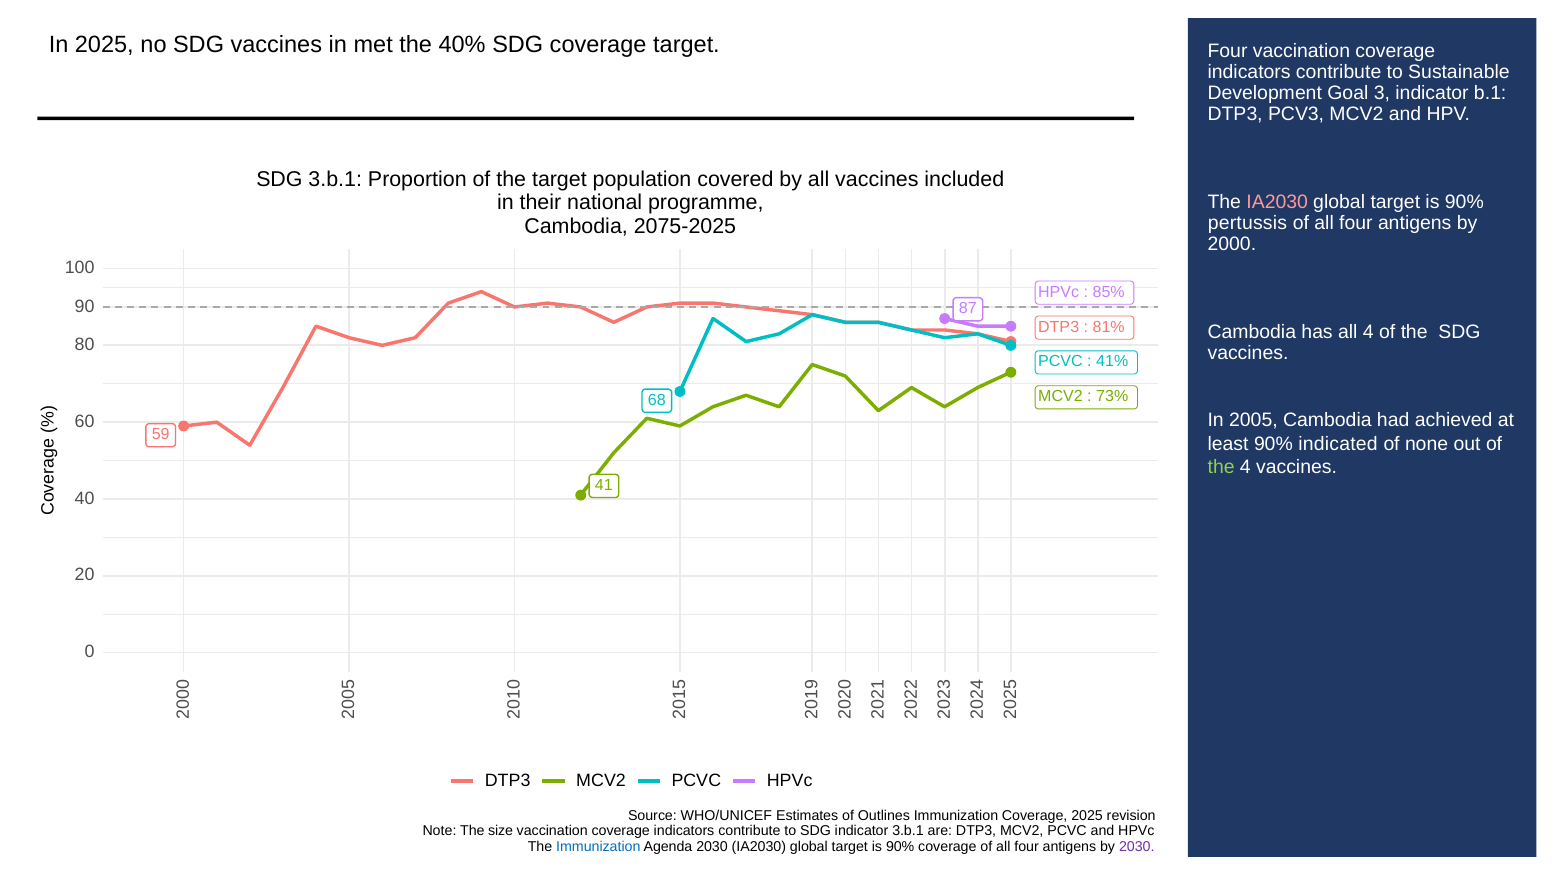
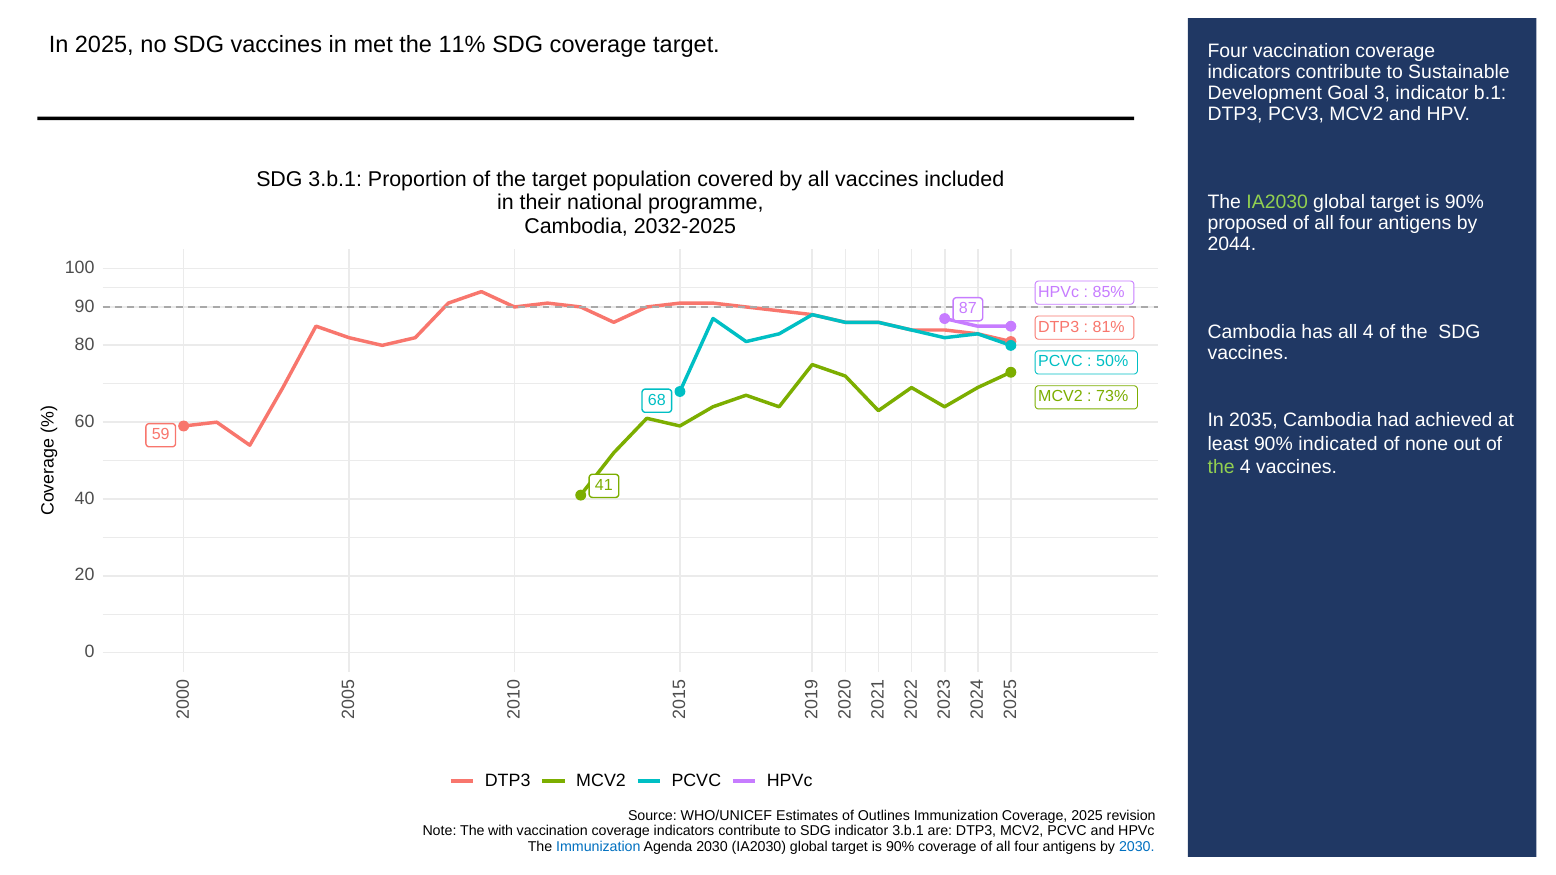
40%: 40% -> 11%
IA2030 at (1277, 202) colour: pink -> light green
pertussis: pertussis -> proposed
2075-2025: 2075-2025 -> 2032-2025
2000: 2000 -> 2044
41%: 41% -> 50%
2005: 2005 -> 2035
size: size -> with
2030 at (1137, 847) colour: purple -> blue
